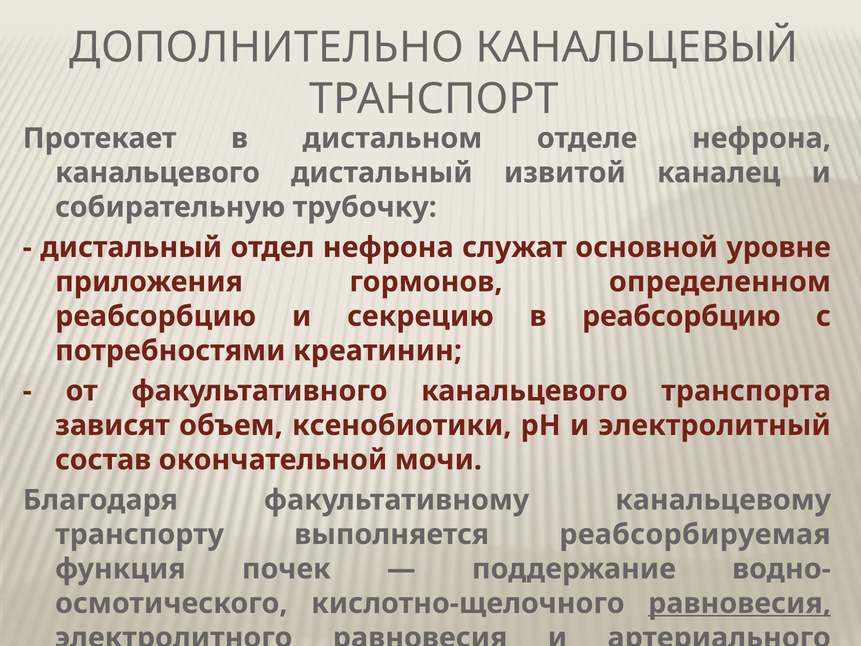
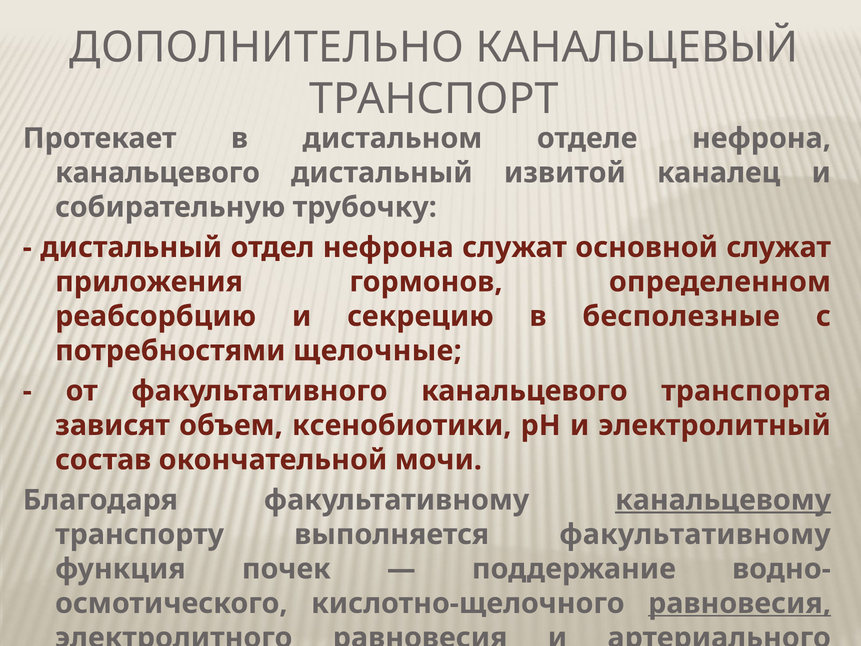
основной уровне: уровне -> служат
в реабсорбцию: реабсорбцию -> бесполезные
креатинин: креатинин -> щелочные
канальцевому underline: none -> present
выполняется реабсорбируемая: реабсорбируемая -> факультативному
